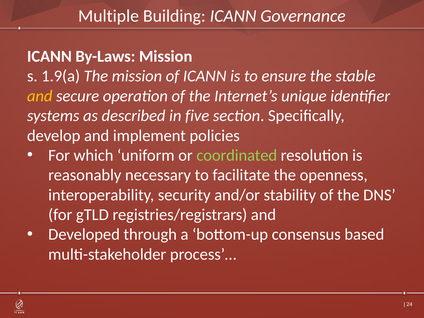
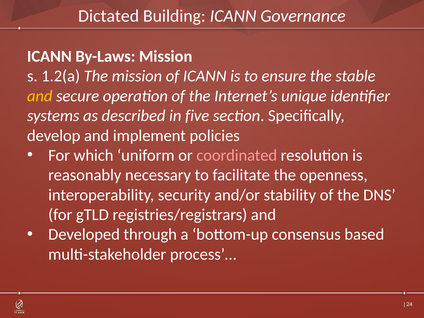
Multiple: Multiple -> Dictated
1.9(a: 1.9(a -> 1.2(a
coordinated colour: light green -> pink
